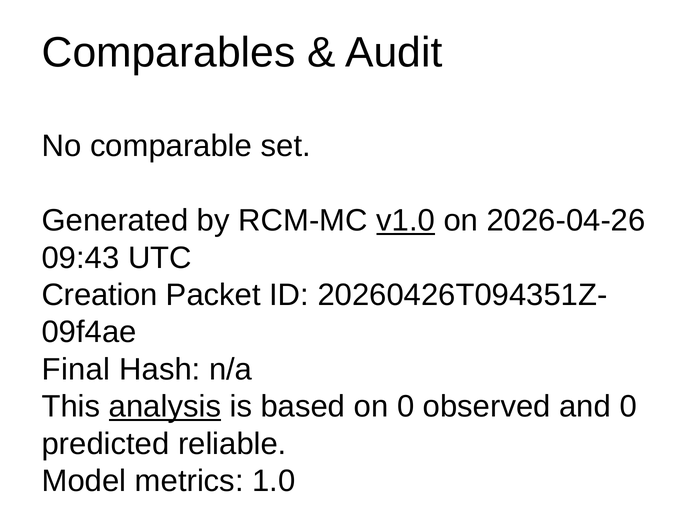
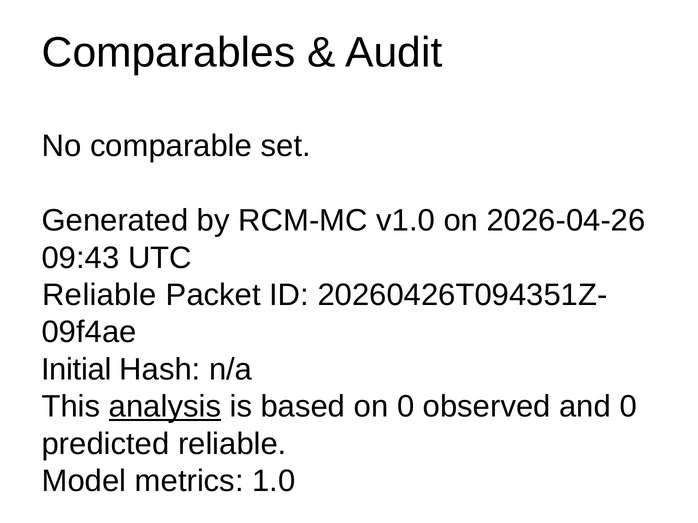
v1.0 underline: present -> none
Creation at (100, 295): Creation -> Reliable
Final: Final -> Initial
